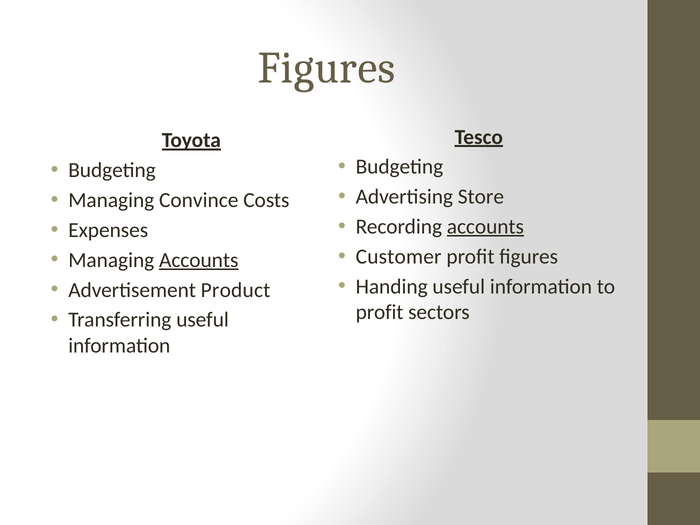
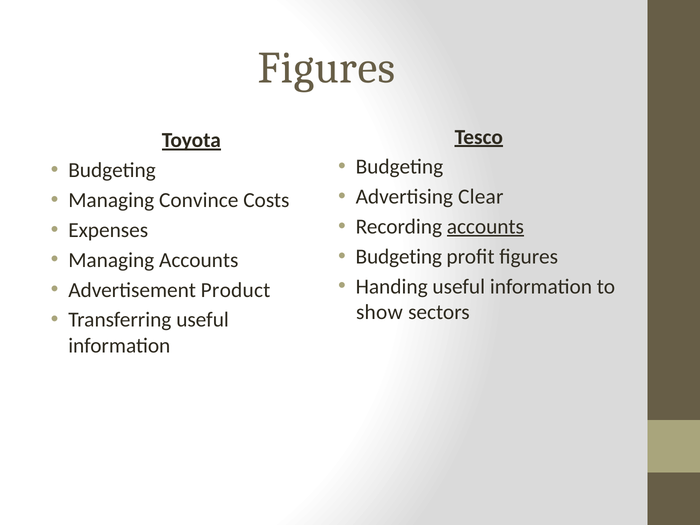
Store: Store -> Clear
Customer at (399, 257): Customer -> Budgeting
Accounts at (199, 260) underline: present -> none
profit at (380, 312): profit -> show
